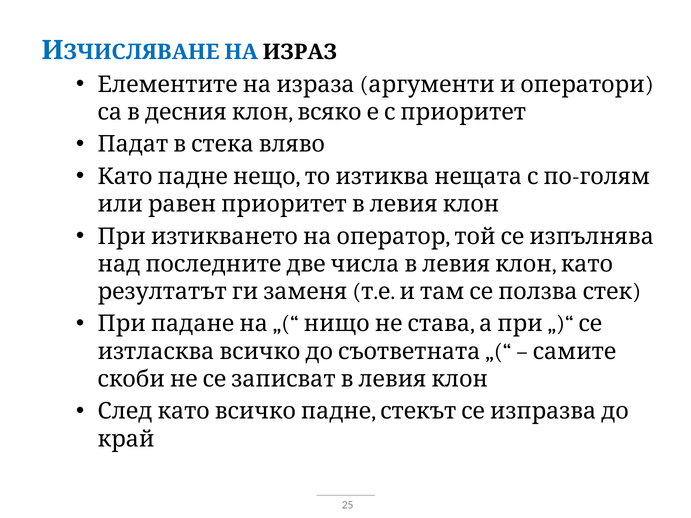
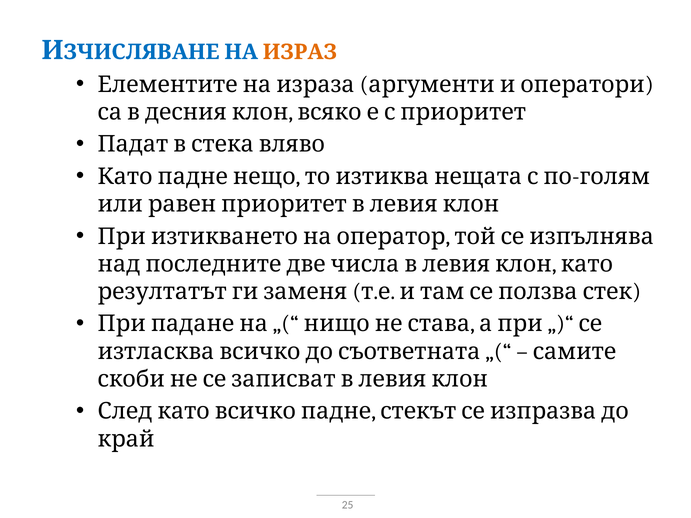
ИЗРАЗ colour: black -> orange
